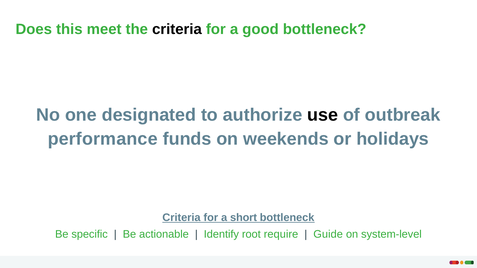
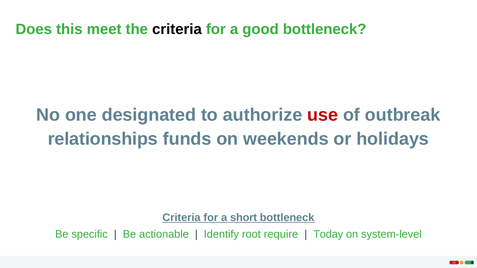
use colour: black -> red
performance: performance -> relationships
Guide: Guide -> Today
